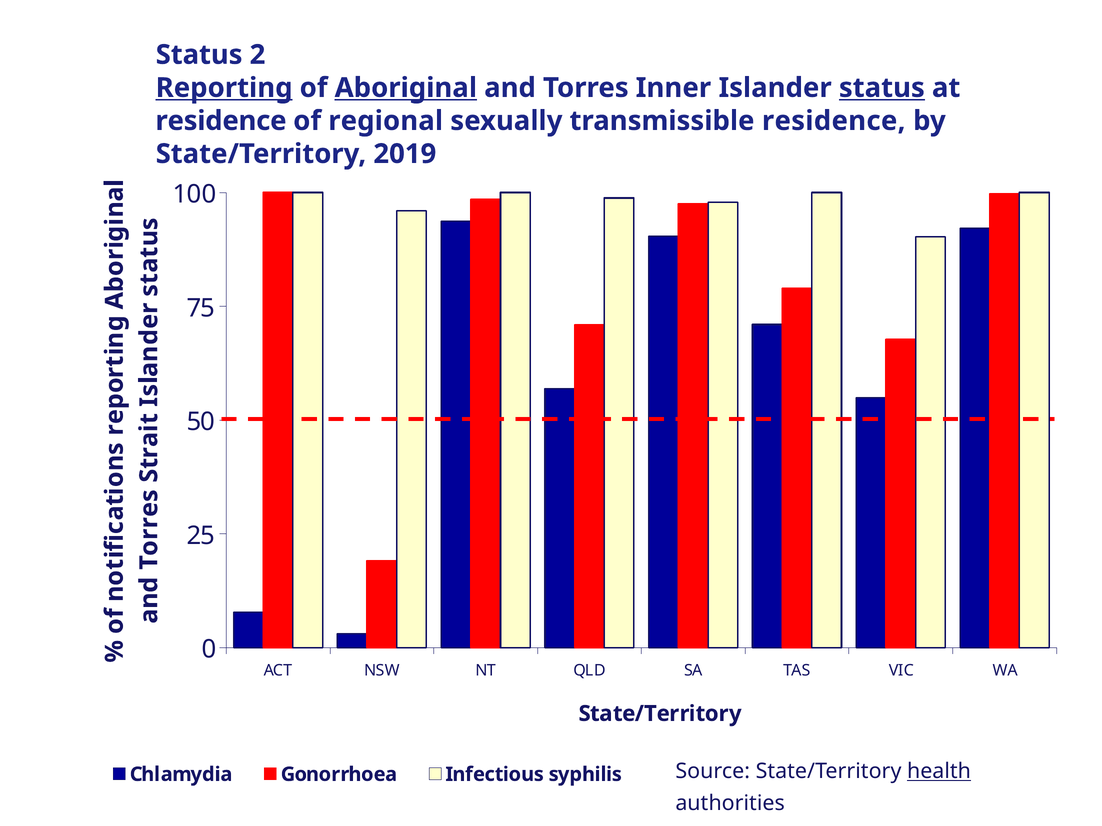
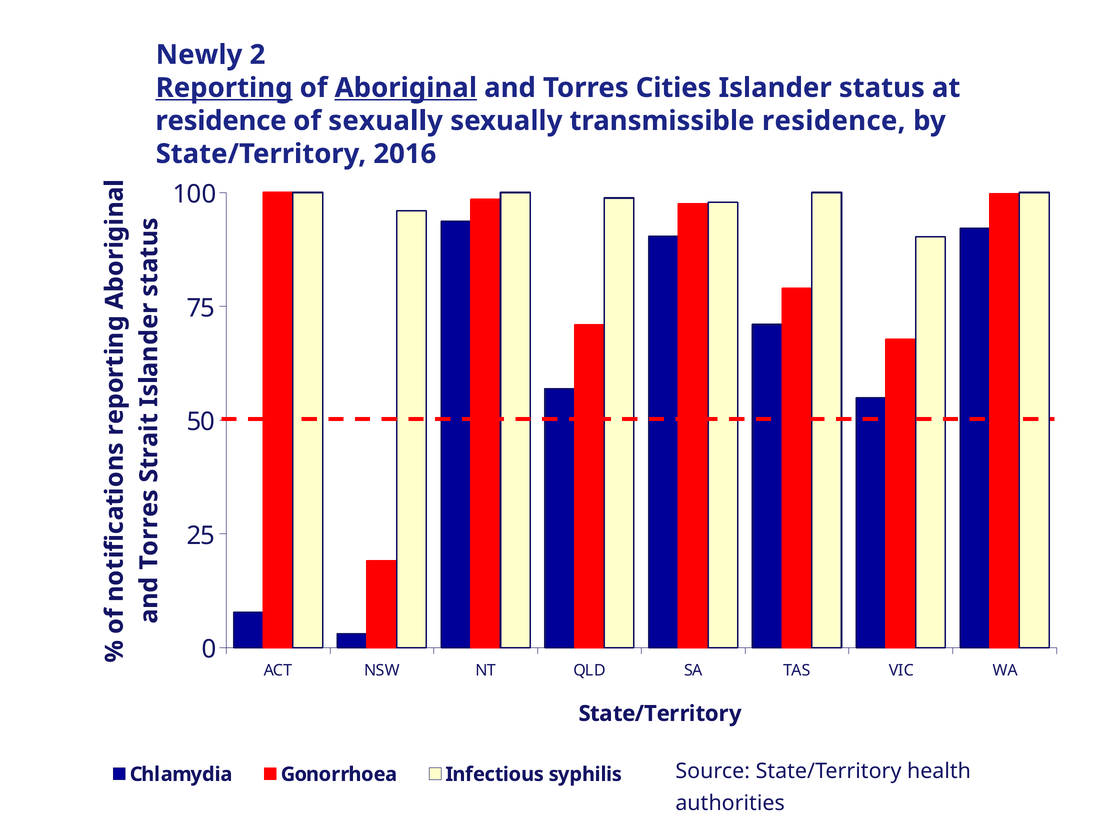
Status at (199, 55): Status -> Newly
Inner: Inner -> Cities
status at (882, 88) underline: present -> none
of regional: regional -> sexually
2019: 2019 -> 2016
health underline: present -> none
